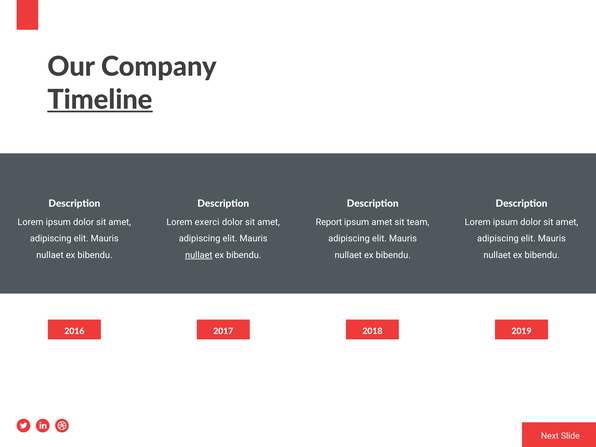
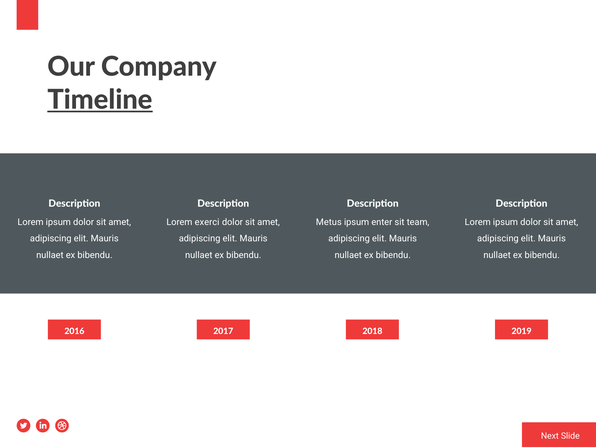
Report: Report -> Metus
ipsum amet: amet -> enter
nullaet at (199, 255) underline: present -> none
